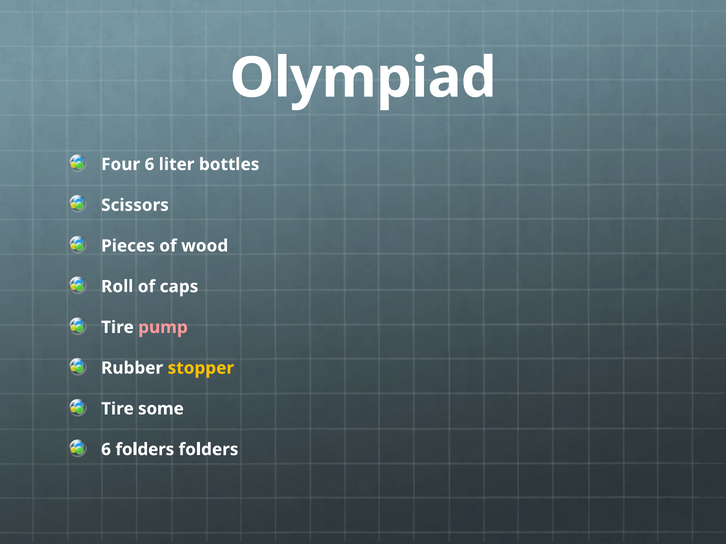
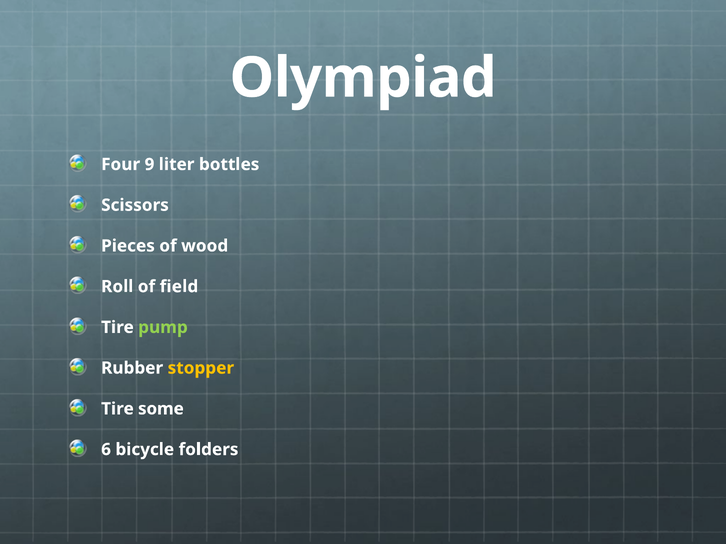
Four 6: 6 -> 9
caps: caps -> field
pump colour: pink -> light green
6 folders: folders -> bicycle
